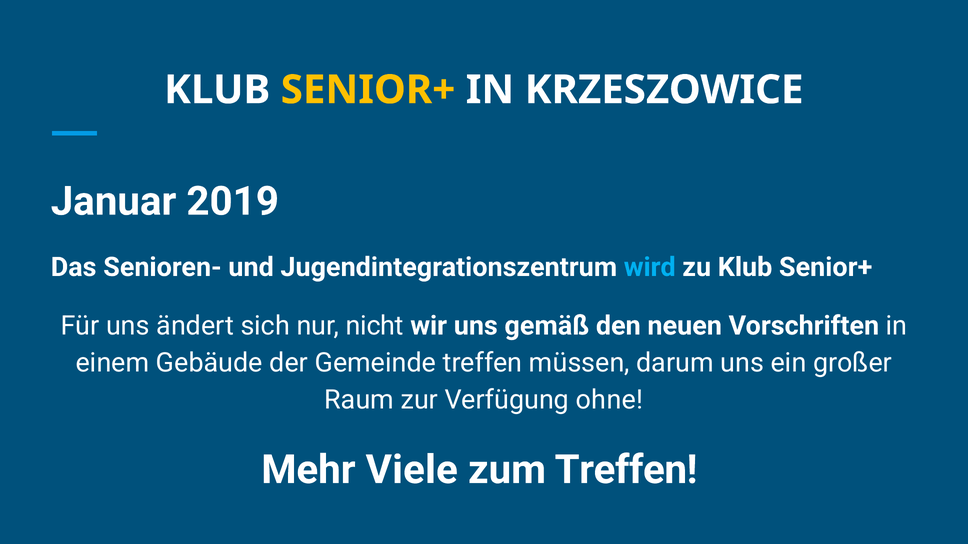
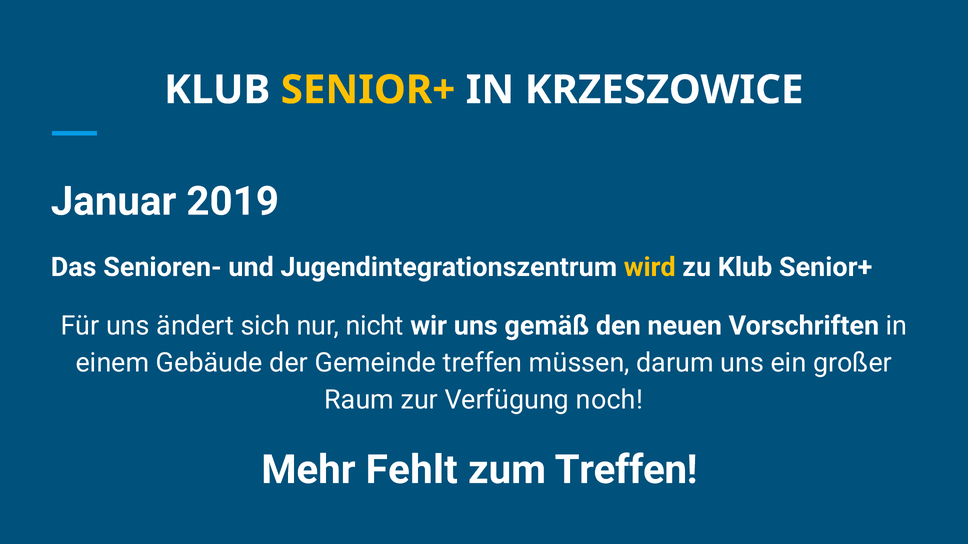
wird colour: light blue -> yellow
ohne: ohne -> noch
Viele: Viele -> Fehlt
